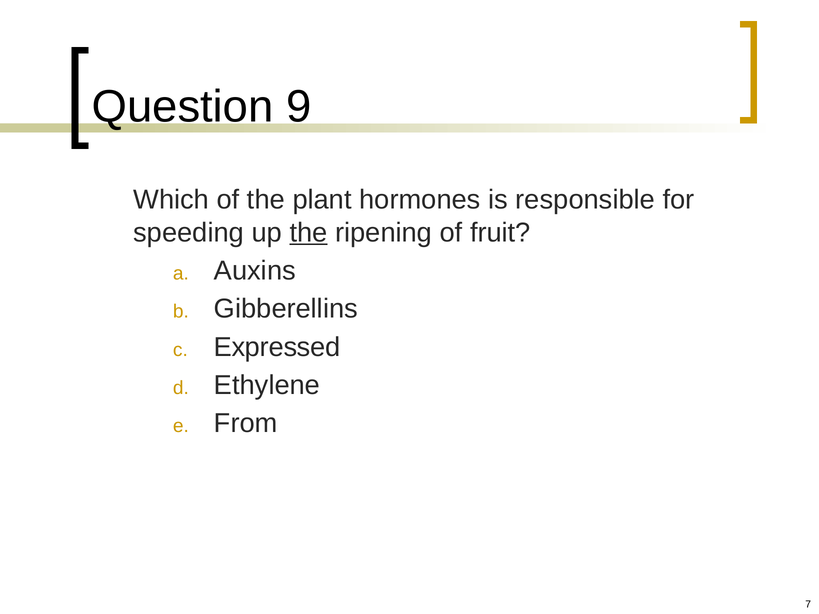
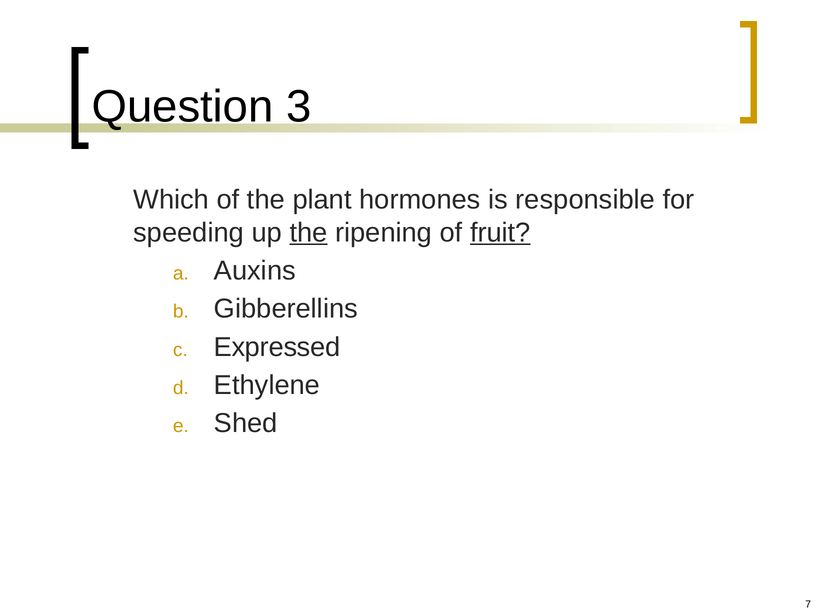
9: 9 -> 3
fruit underline: none -> present
From: From -> Shed
